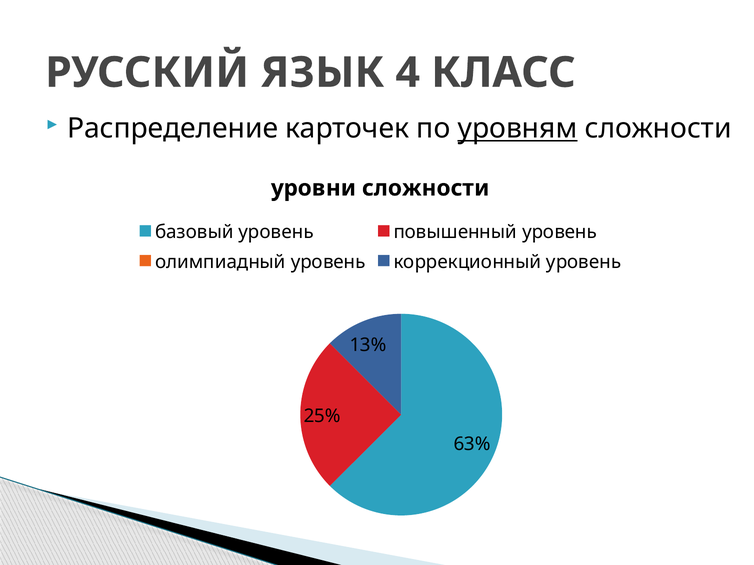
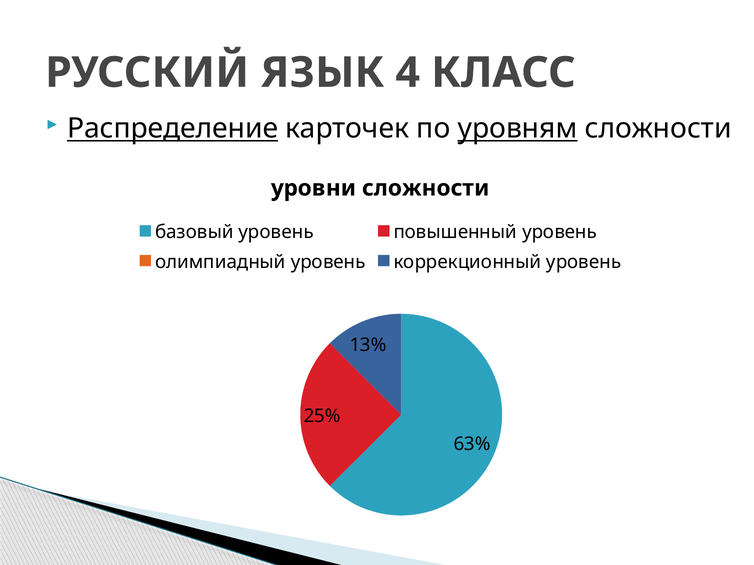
Распределение underline: none -> present
